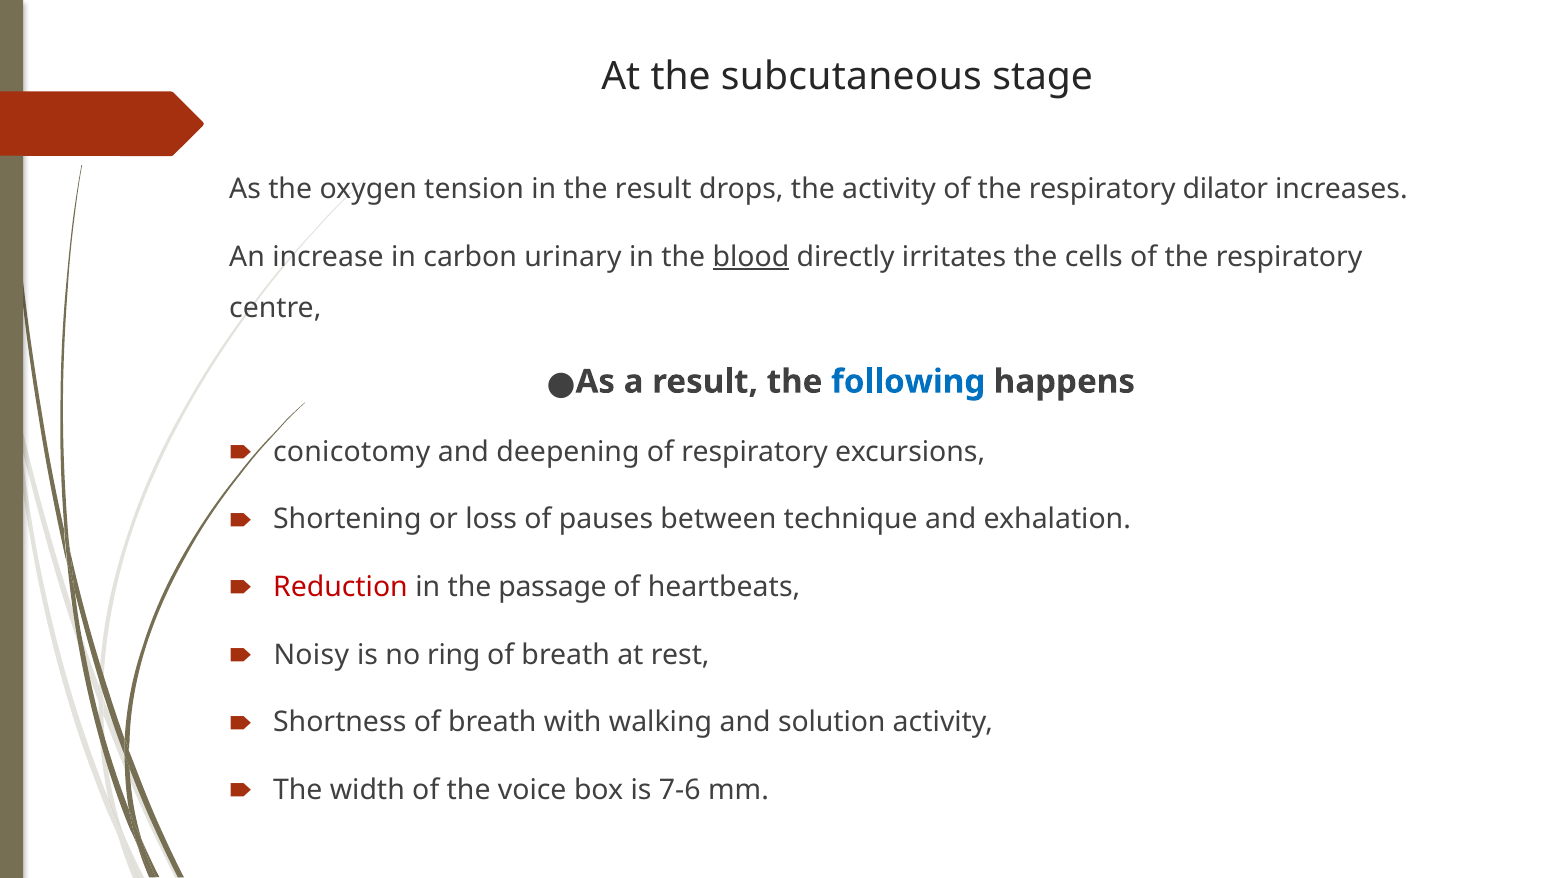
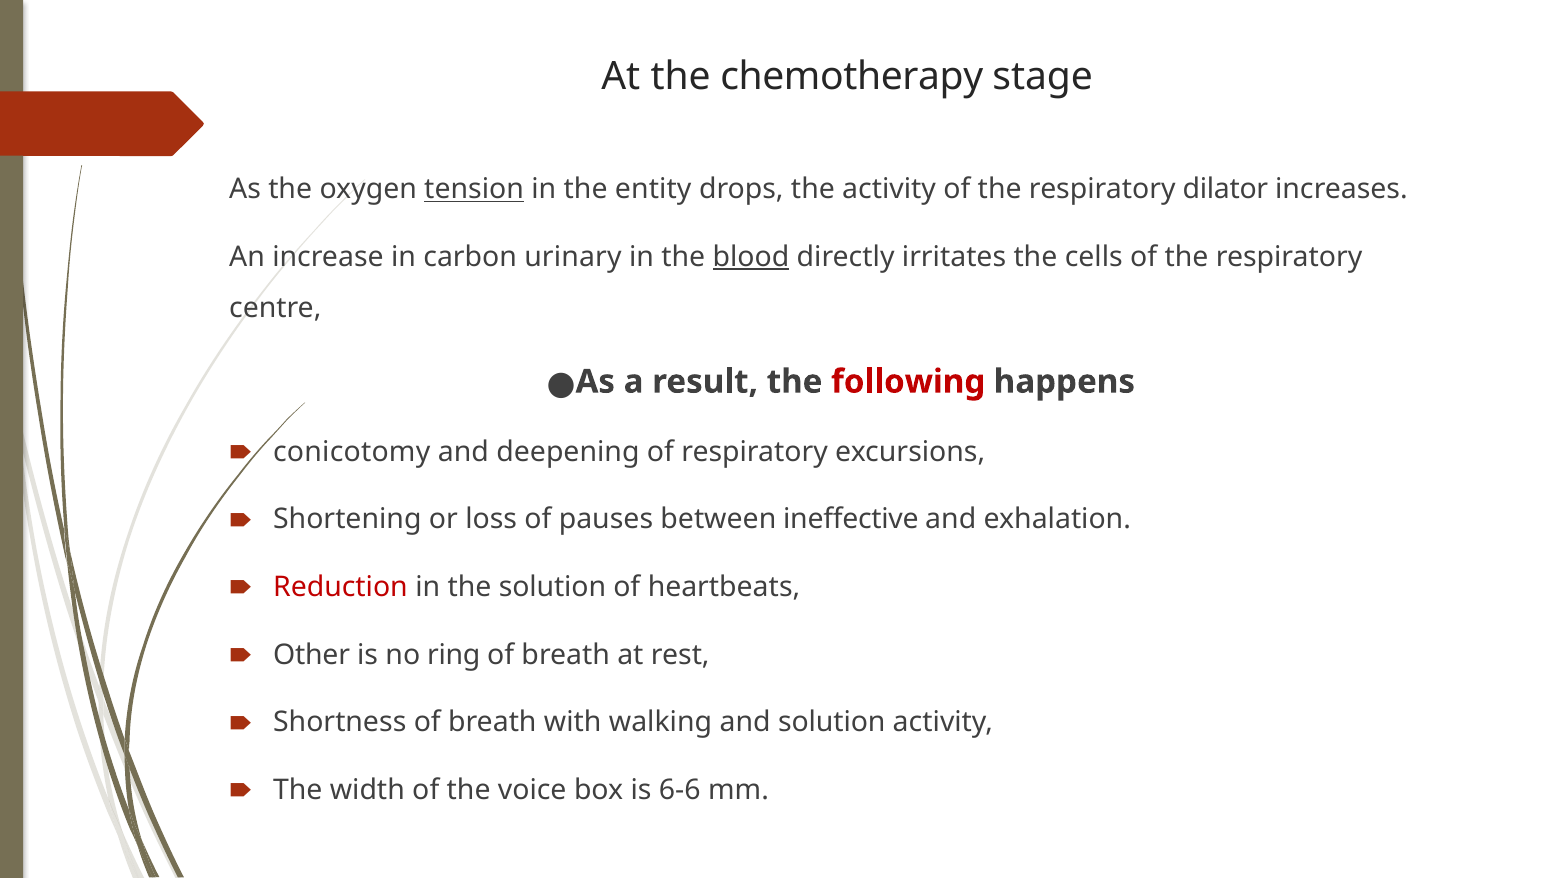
subcutaneous: subcutaneous -> chemotherapy
tension underline: none -> present
the result: result -> entity
following colour: blue -> red
technique: technique -> ineffective
the passage: passage -> solution
Noisy: Noisy -> Other
7-6: 7-6 -> 6-6
